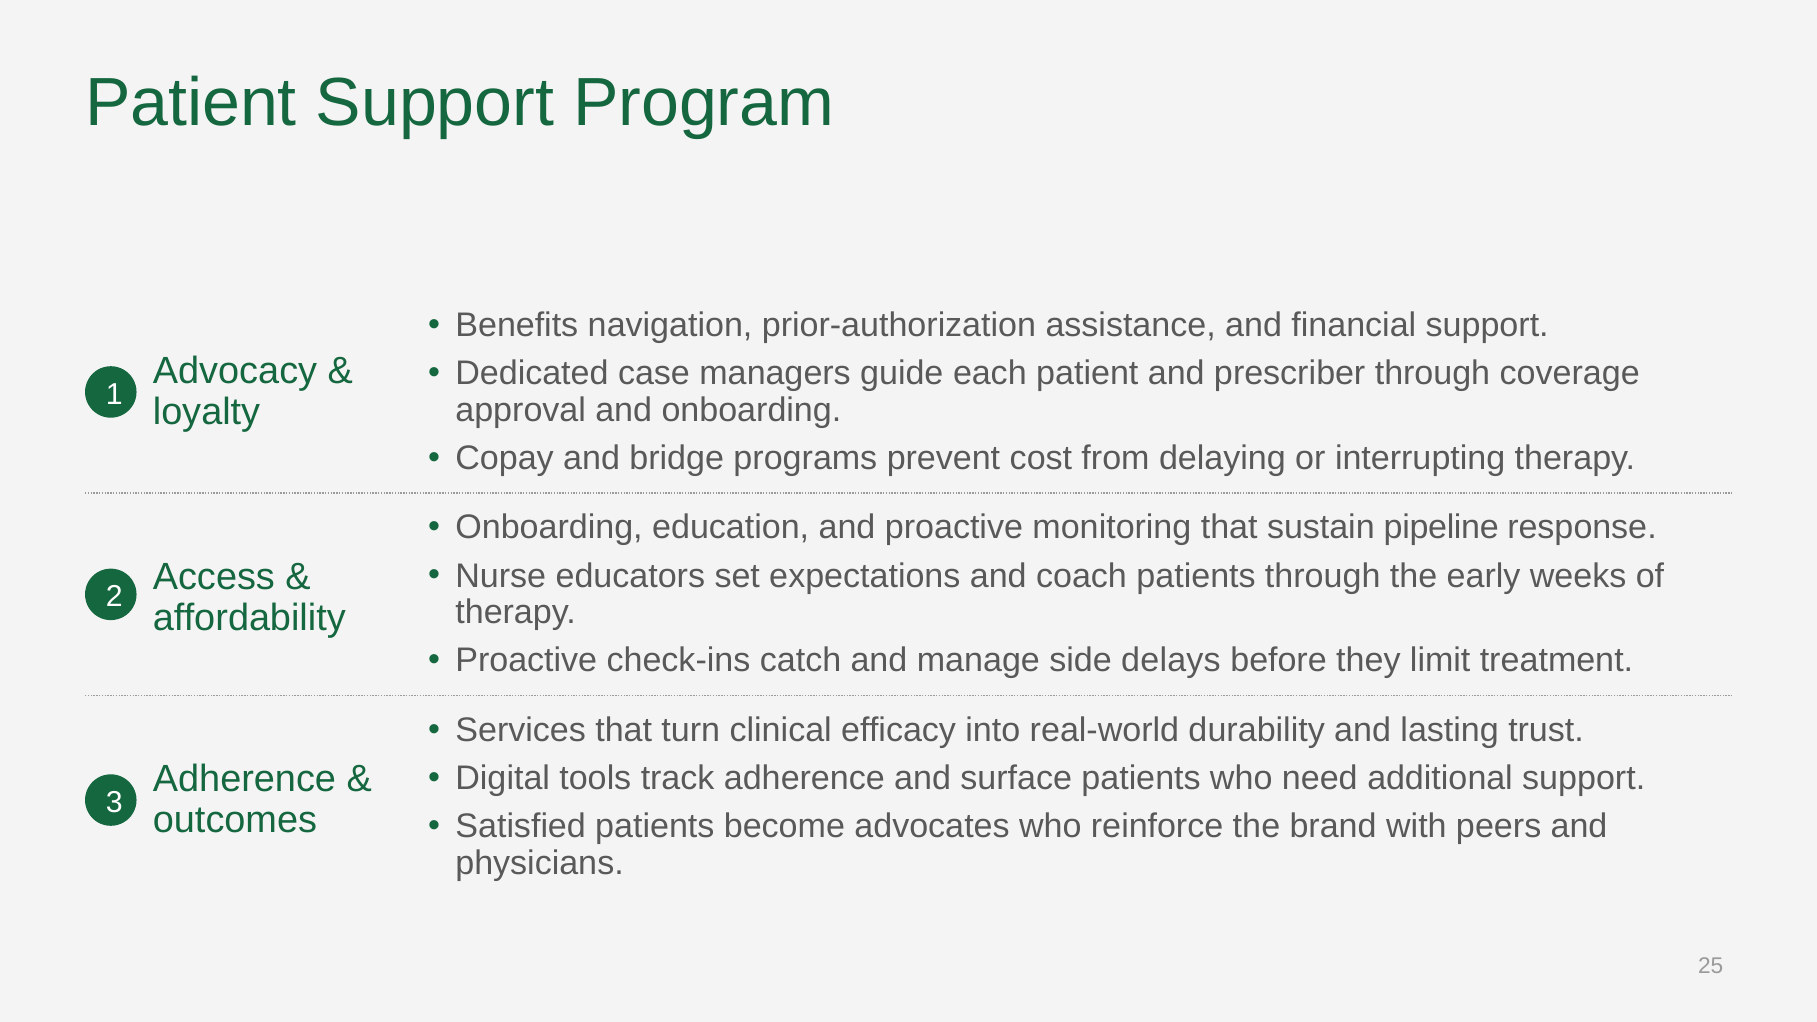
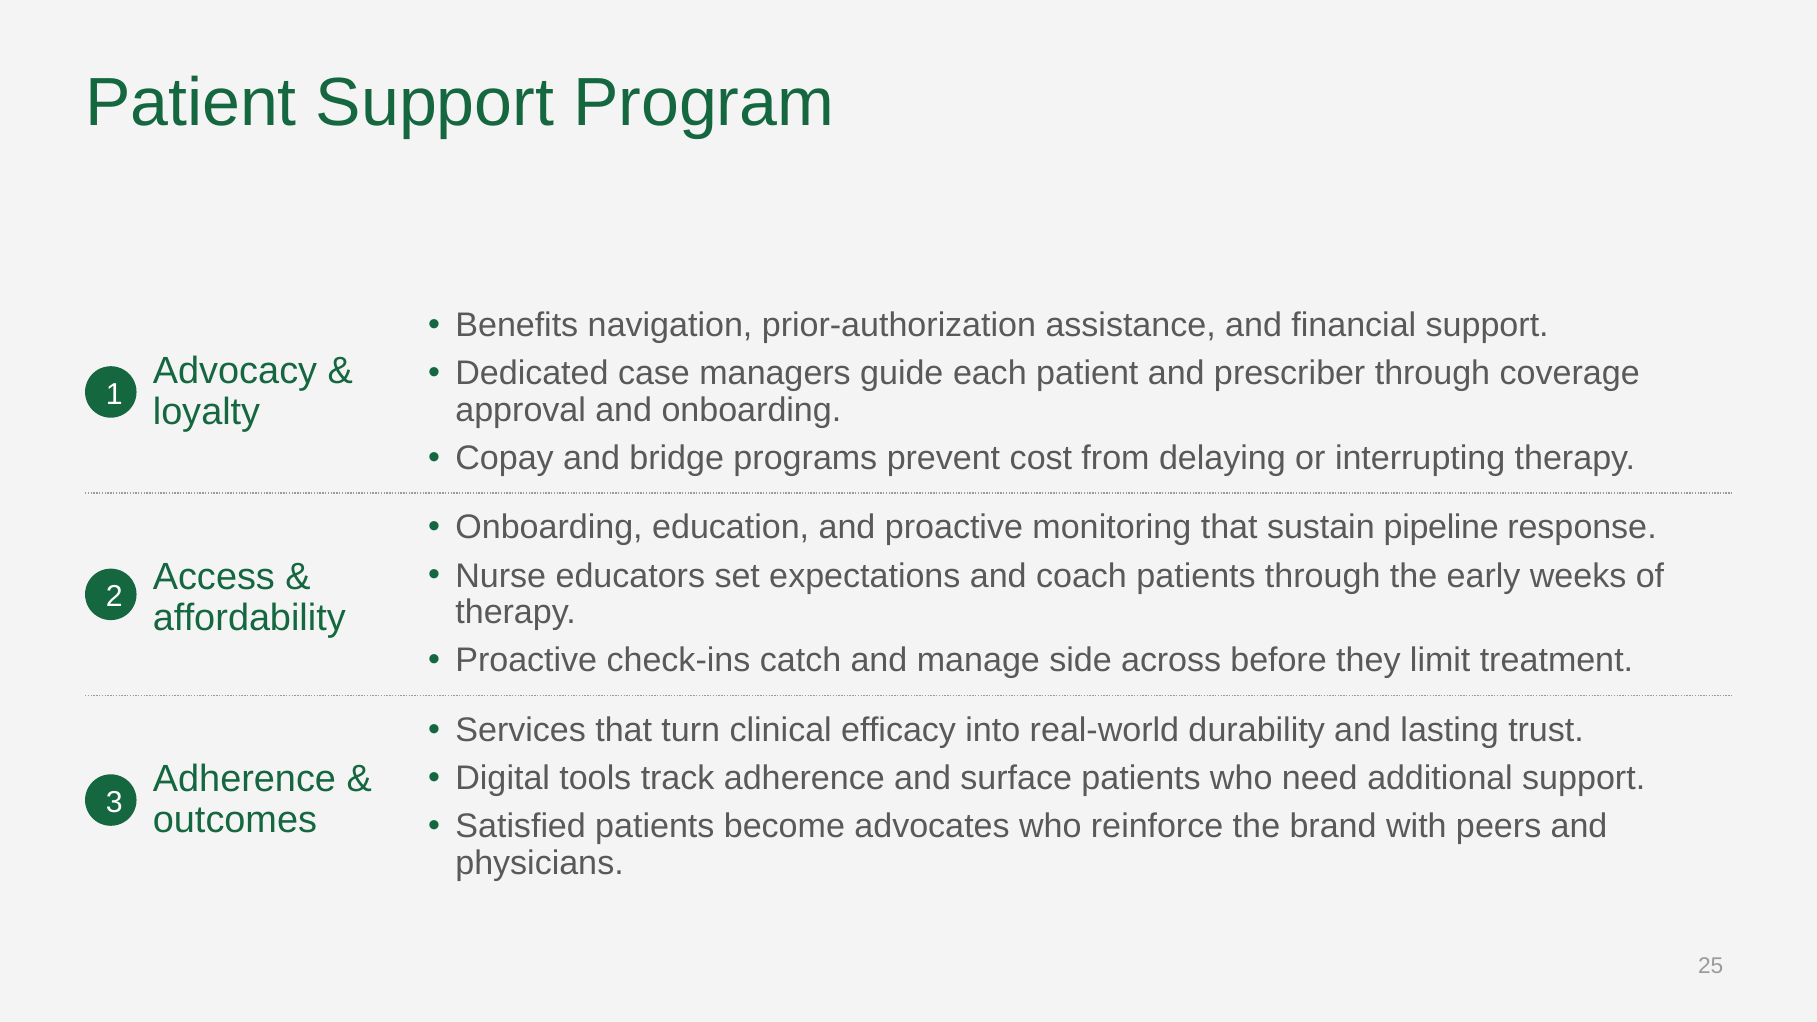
delays: delays -> across
